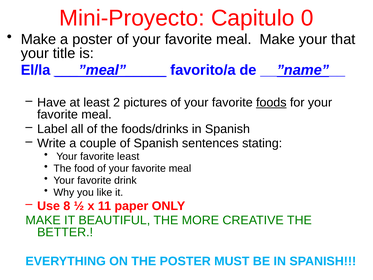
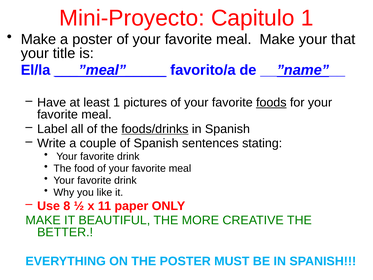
Capitulo 0: 0 -> 1
least 2: 2 -> 1
foods/drinks underline: none -> present
least at (128, 156): least -> drink
